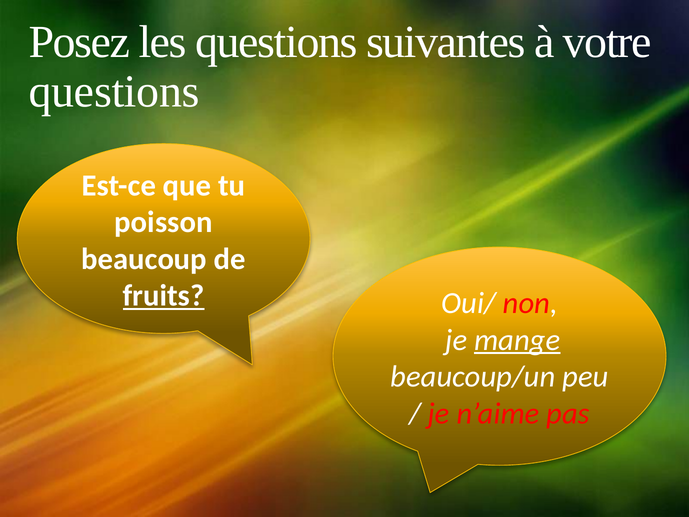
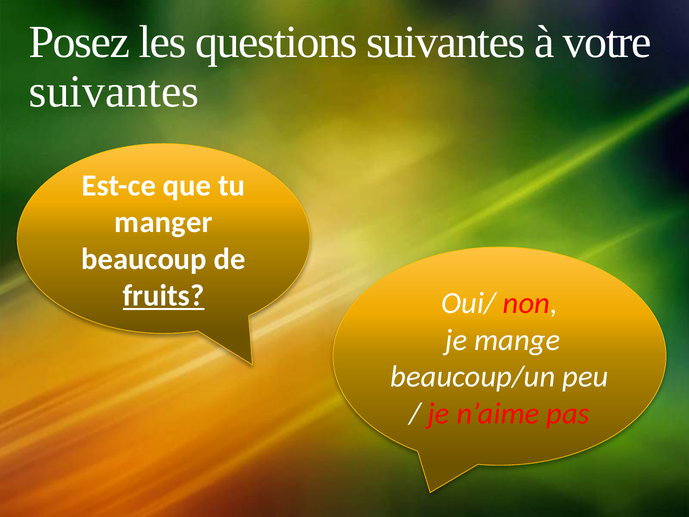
questions at (114, 91): questions -> suivantes
poisson: poisson -> manger
mange underline: present -> none
